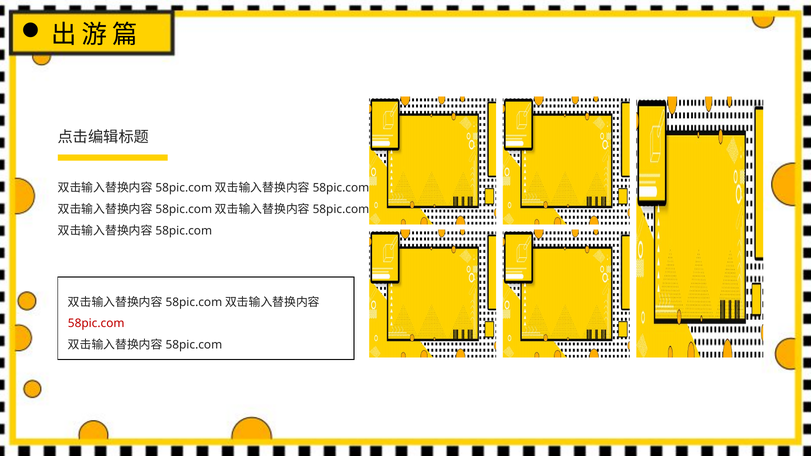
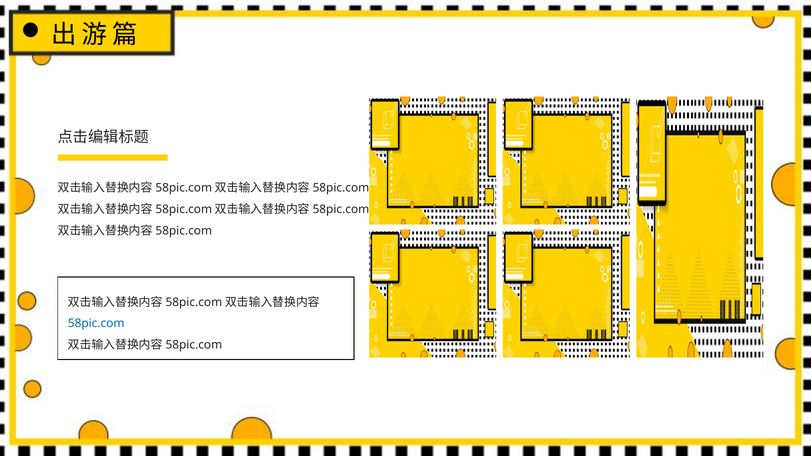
58pic.com colour: red -> blue
